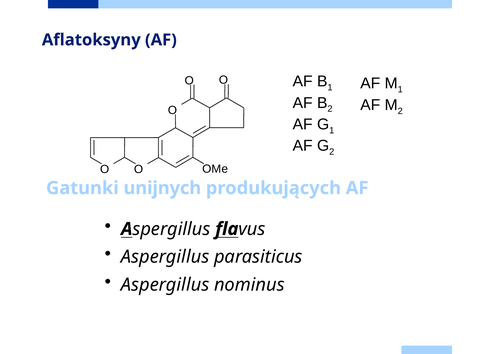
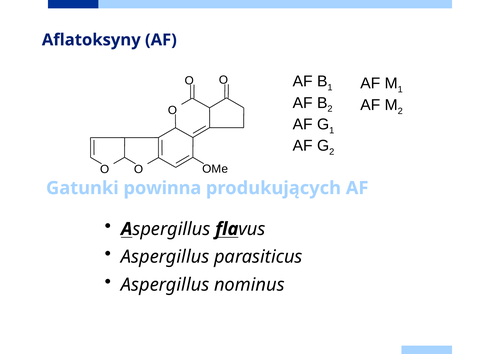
unijnych: unijnych -> powinna
